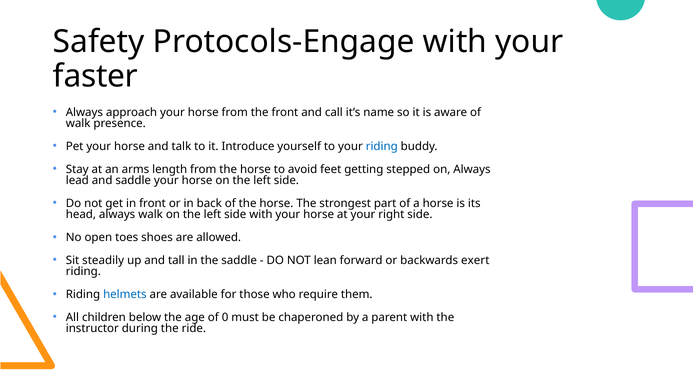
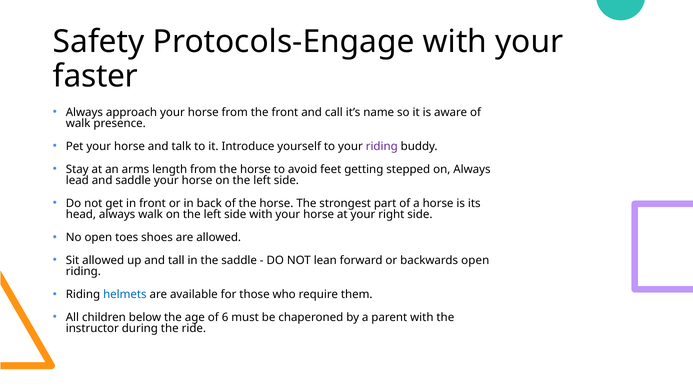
riding at (382, 146) colour: blue -> purple
Sit steadily: steadily -> allowed
backwards exert: exert -> open
0: 0 -> 6
